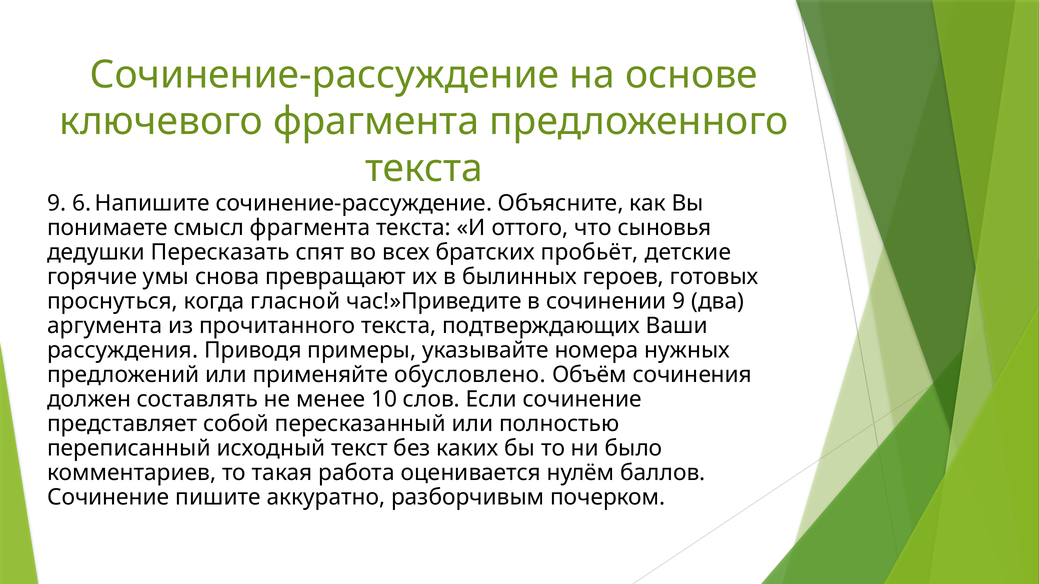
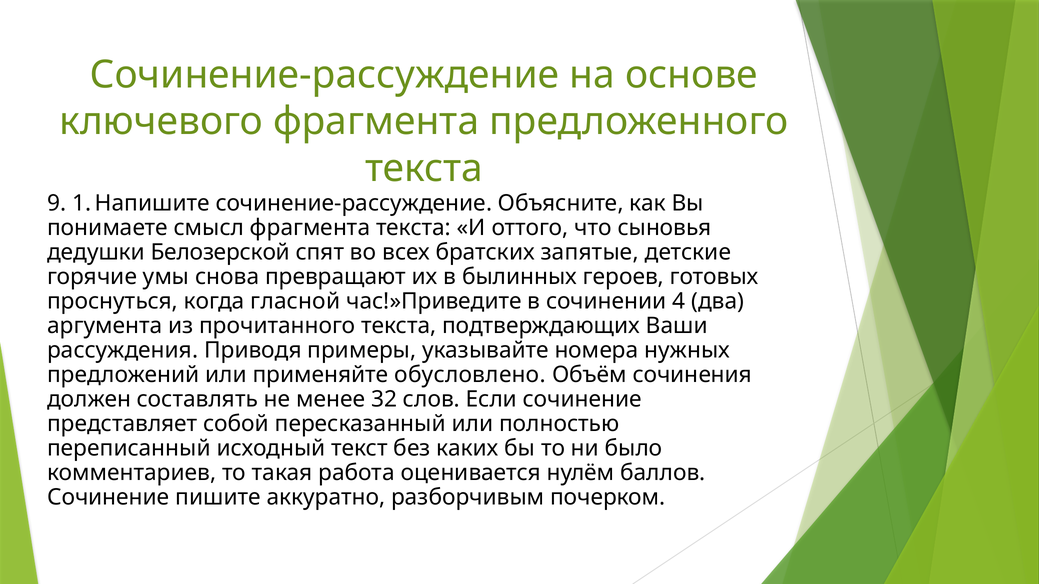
6: 6 -> 1
Пересказать: Пересказать -> Белозерской
пробьёт: пробьёт -> запятые
сочинении 9: 9 -> 4
10: 10 -> 32
